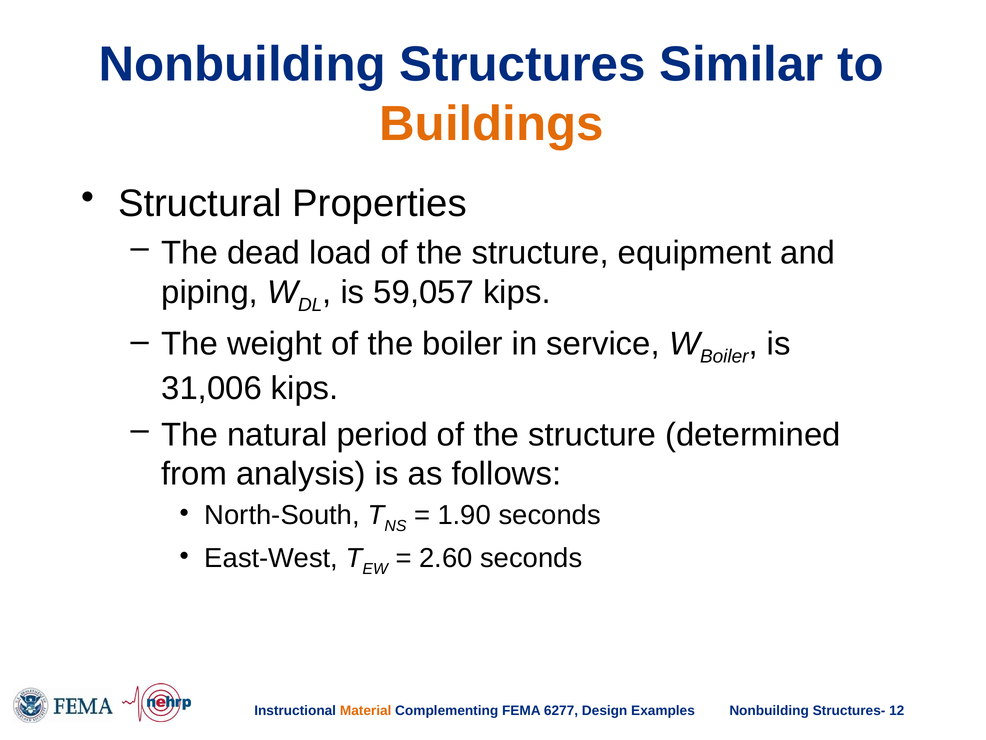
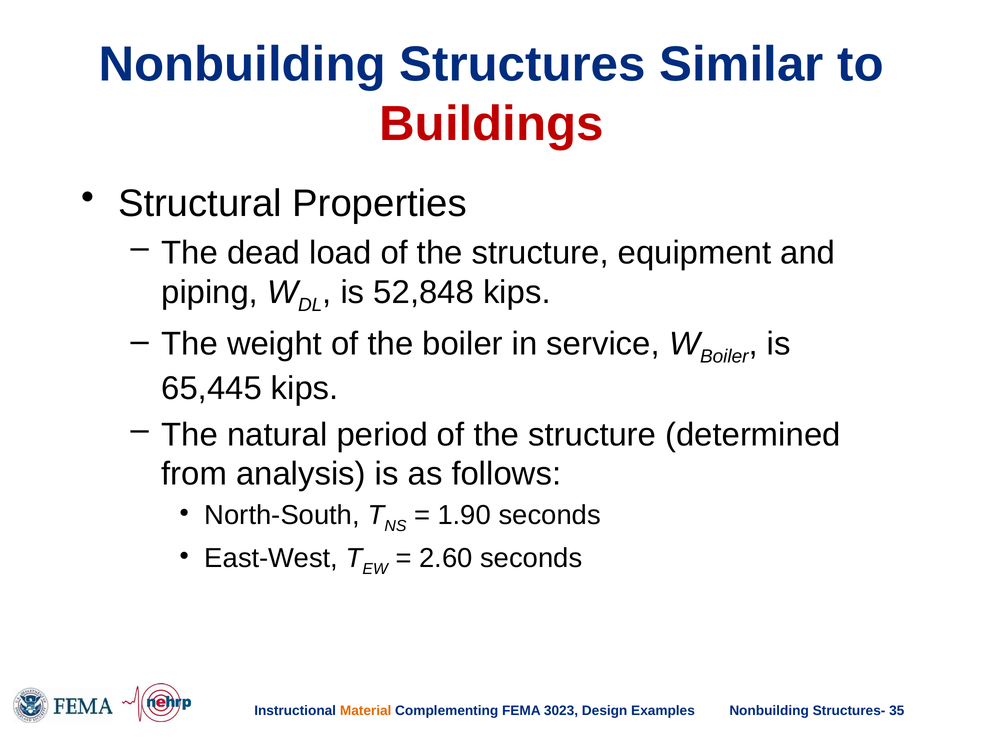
Buildings colour: orange -> red
59,057: 59,057 -> 52,848
31,006: 31,006 -> 65,445
6277: 6277 -> 3023
12: 12 -> 35
